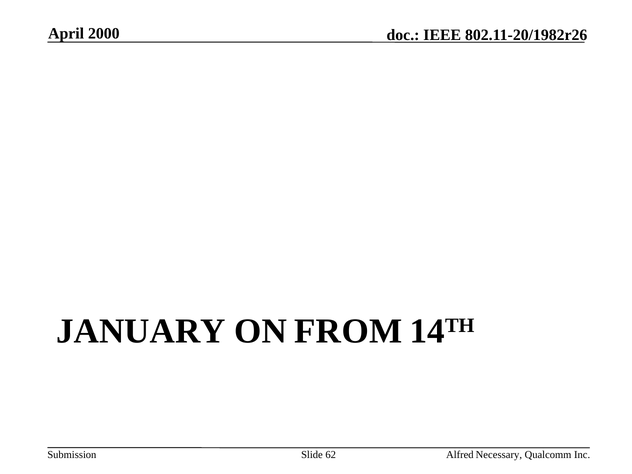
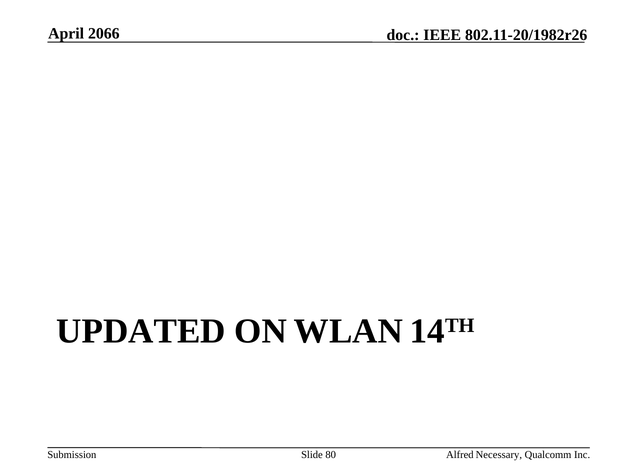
2000: 2000 -> 2066
JANUARY: JANUARY -> UPDATED
FROM: FROM -> WLAN
62: 62 -> 80
